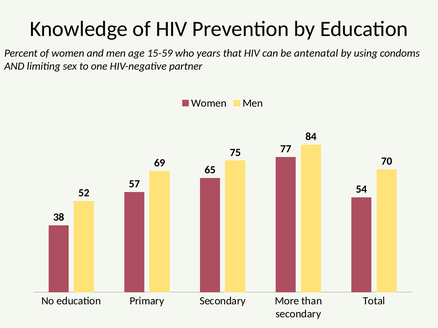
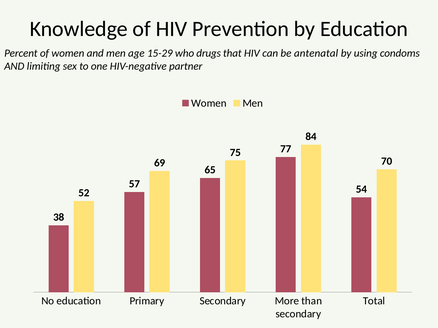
15-59: 15-59 -> 15-29
years: years -> drugs
